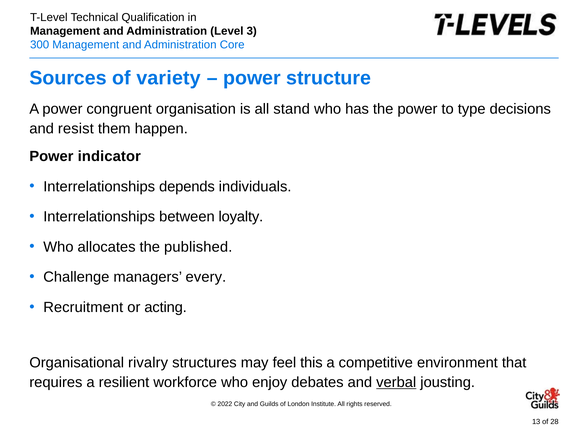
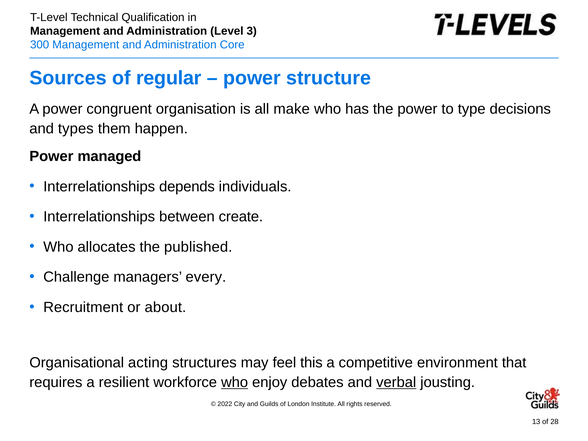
variety: variety -> regular
stand: stand -> make
resist: resist -> types
indicator: indicator -> managed
loyalty: loyalty -> create
acting: acting -> about
rivalry: rivalry -> acting
who at (235, 382) underline: none -> present
